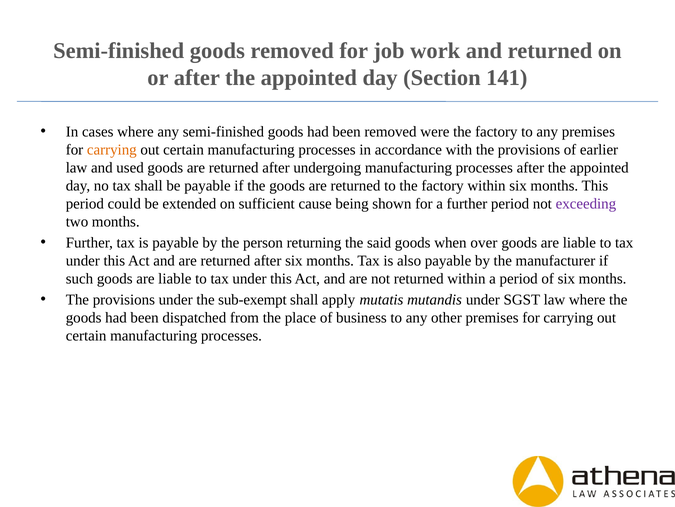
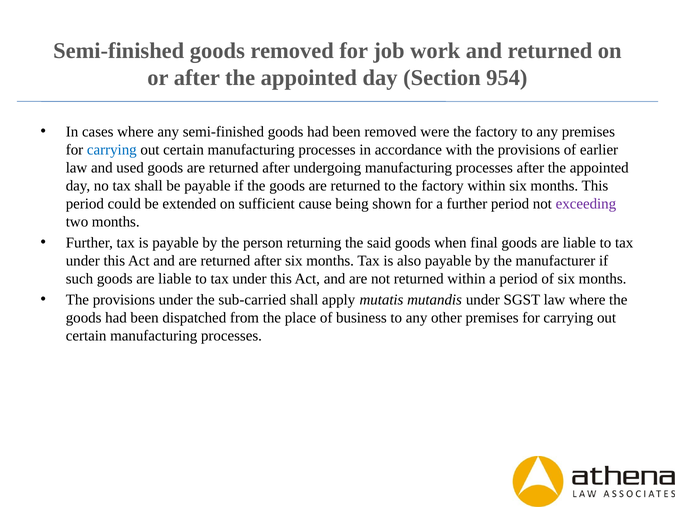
141: 141 -> 954
carrying at (112, 149) colour: orange -> blue
over: over -> final
sub-exempt: sub-exempt -> sub-carried
